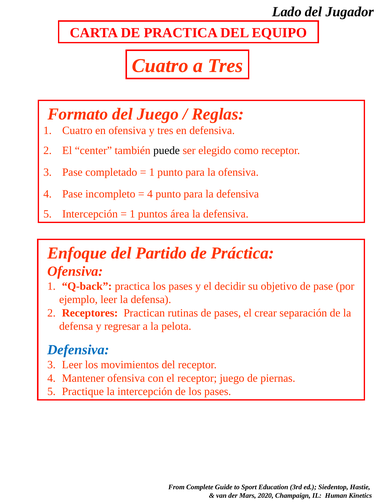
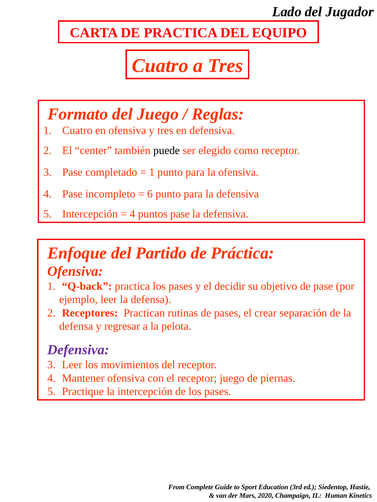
4 at (150, 194): 4 -> 6
1 at (132, 214): 1 -> 4
puntos área: área -> pase
Defensiva at (78, 350) colour: blue -> purple
